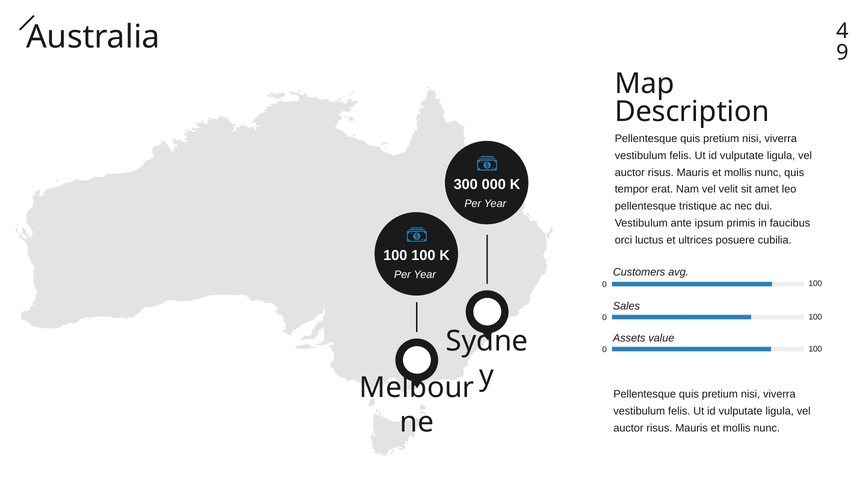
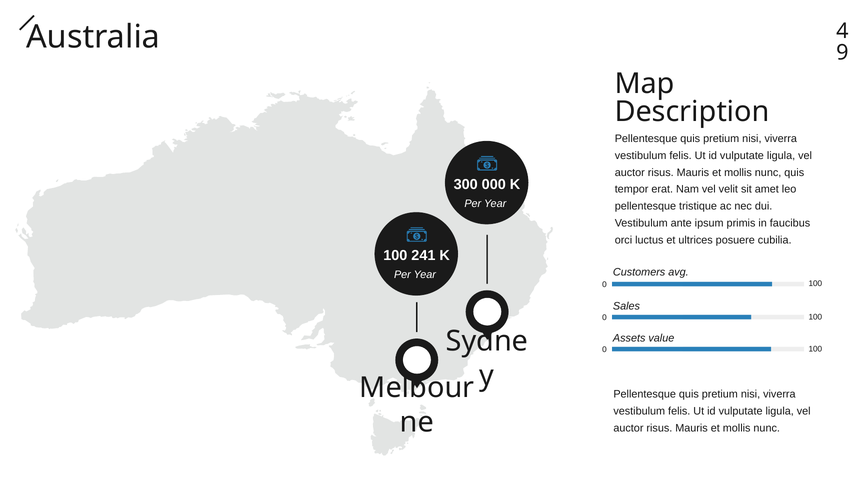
100 at (423, 256): 100 -> 241
